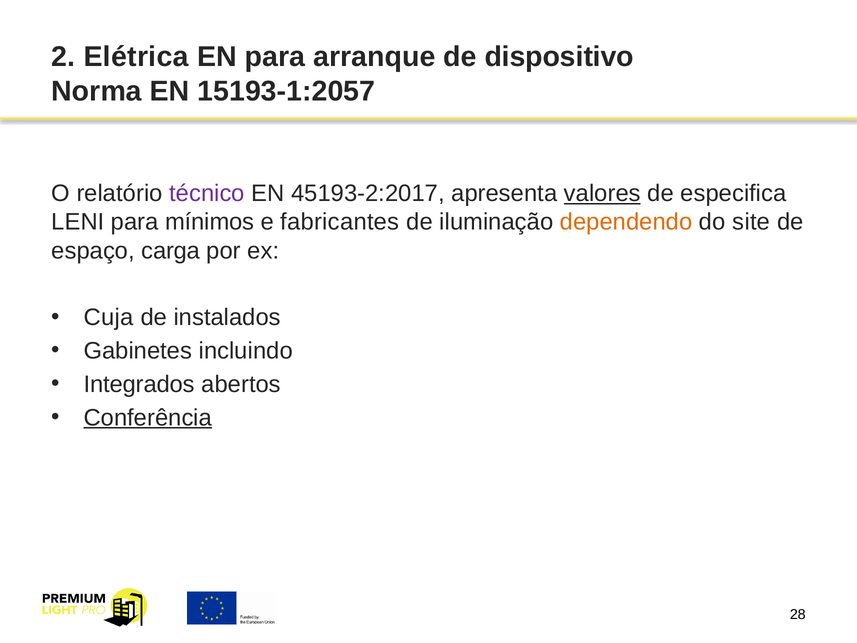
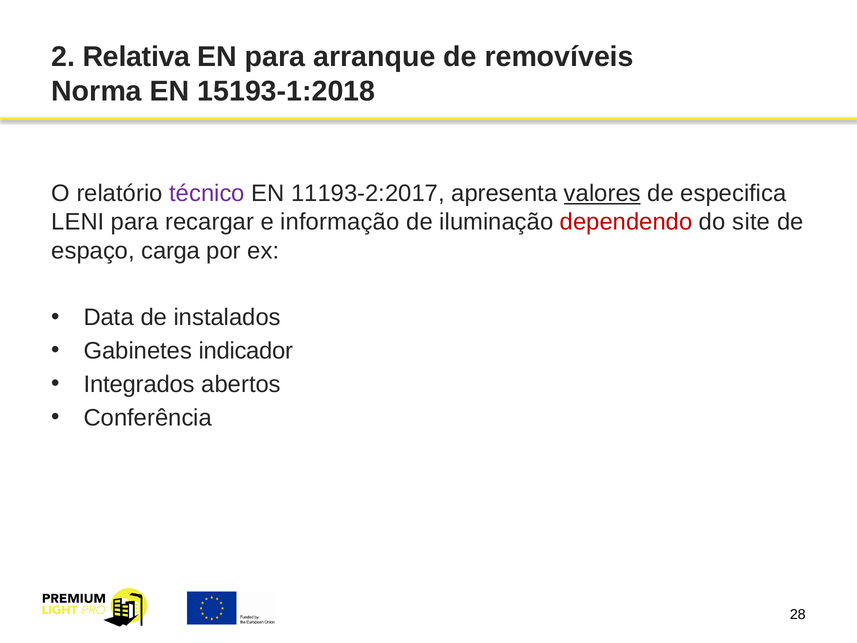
Elétrica: Elétrica -> Relativa
dispositivo: dispositivo -> removíveis
15193-1:2057: 15193-1:2057 -> 15193-1:2018
45193-2:2017: 45193-2:2017 -> 11193-2:2017
mínimos: mínimos -> recargar
fabricantes: fabricantes -> informação
dependendo colour: orange -> red
Cuja: Cuja -> Data
incluindo: incluindo -> indicador
Conferência underline: present -> none
